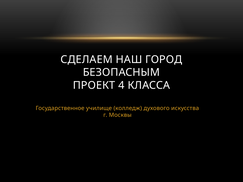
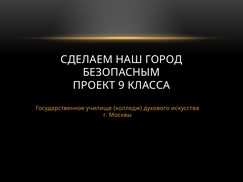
4: 4 -> 9
